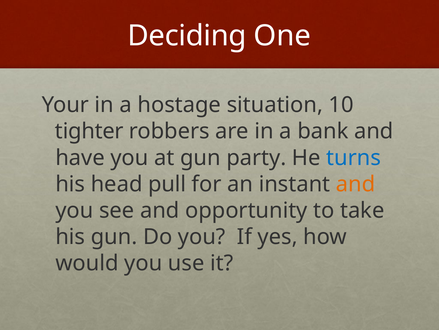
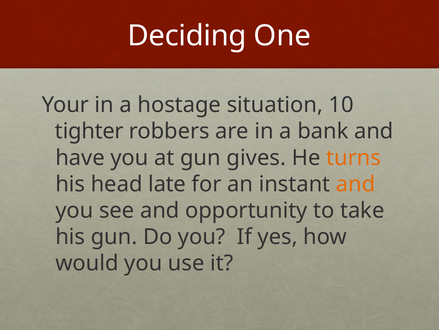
party: party -> gives
turns colour: blue -> orange
pull: pull -> late
